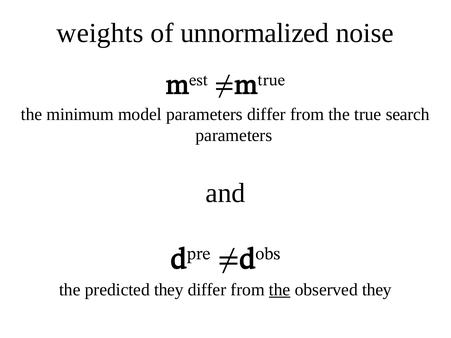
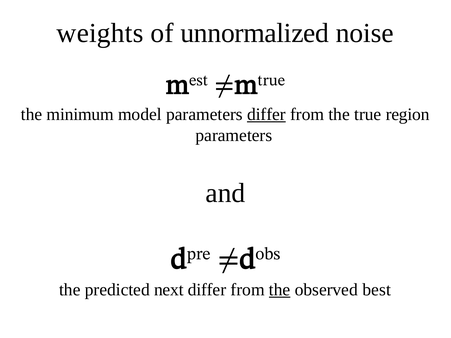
differ at (266, 114) underline: none -> present
search: search -> region
predicted they: they -> next
observed they: they -> best
